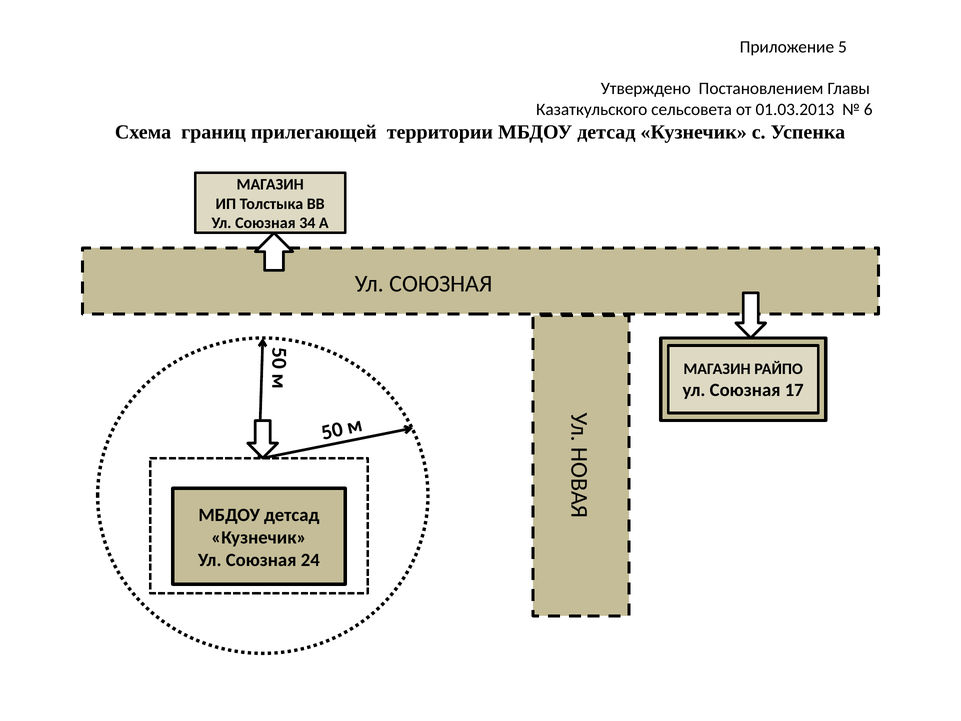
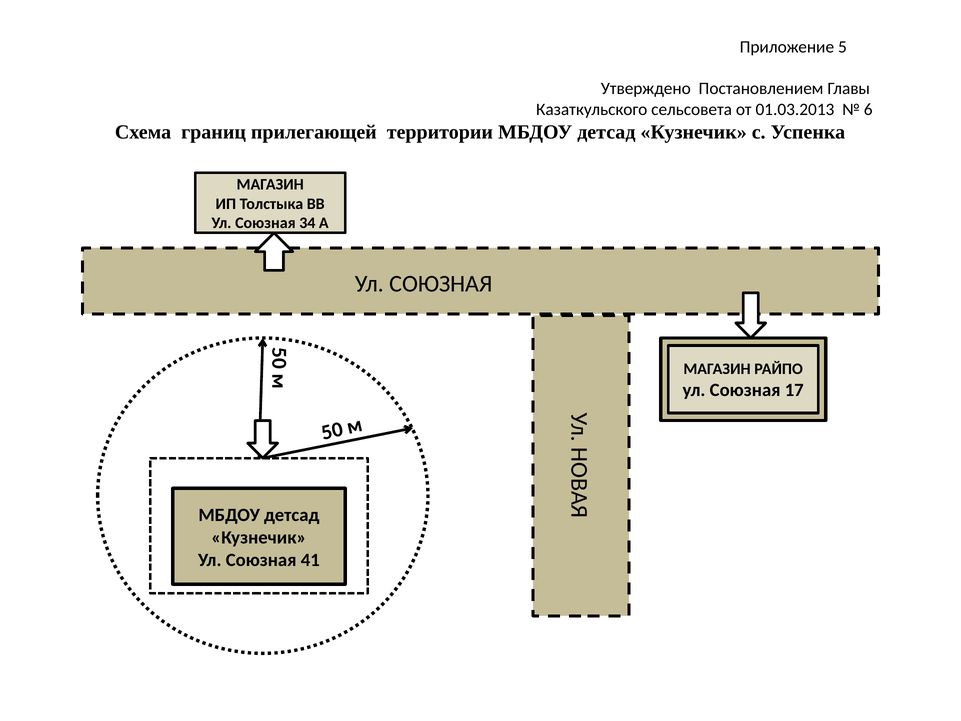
24: 24 -> 41
